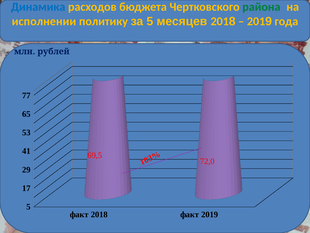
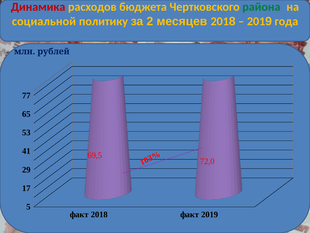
Динамика colour: blue -> red
исполнении: исполнении -> социальной
за 5: 5 -> 2
